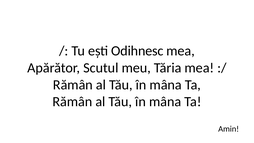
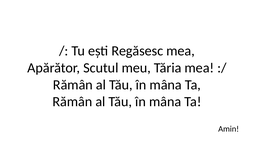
Odihnesc: Odihnesc -> Regăsesc
